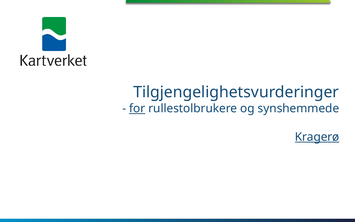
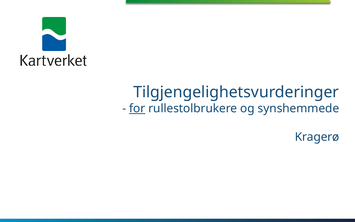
Kragerø underline: present -> none
